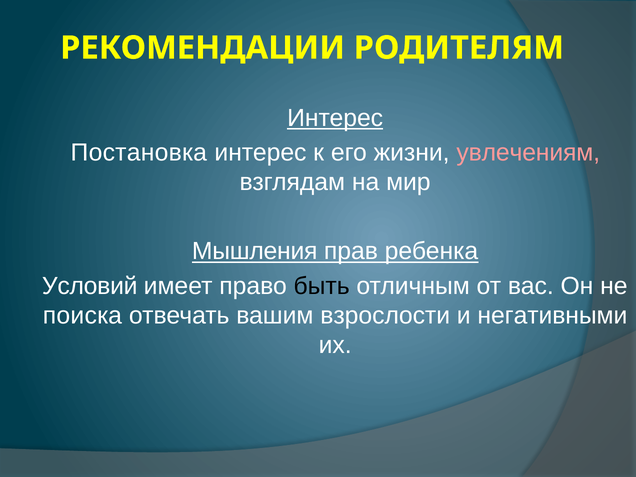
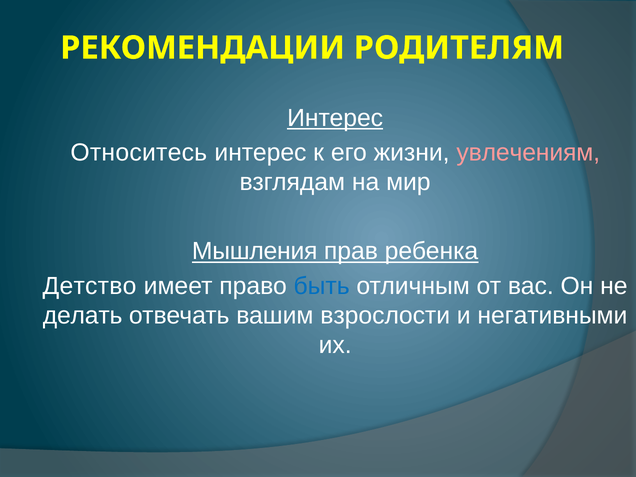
Постановка: Постановка -> Относитесь
Условий: Условий -> Детство
быть colour: black -> blue
поиска: поиска -> делать
